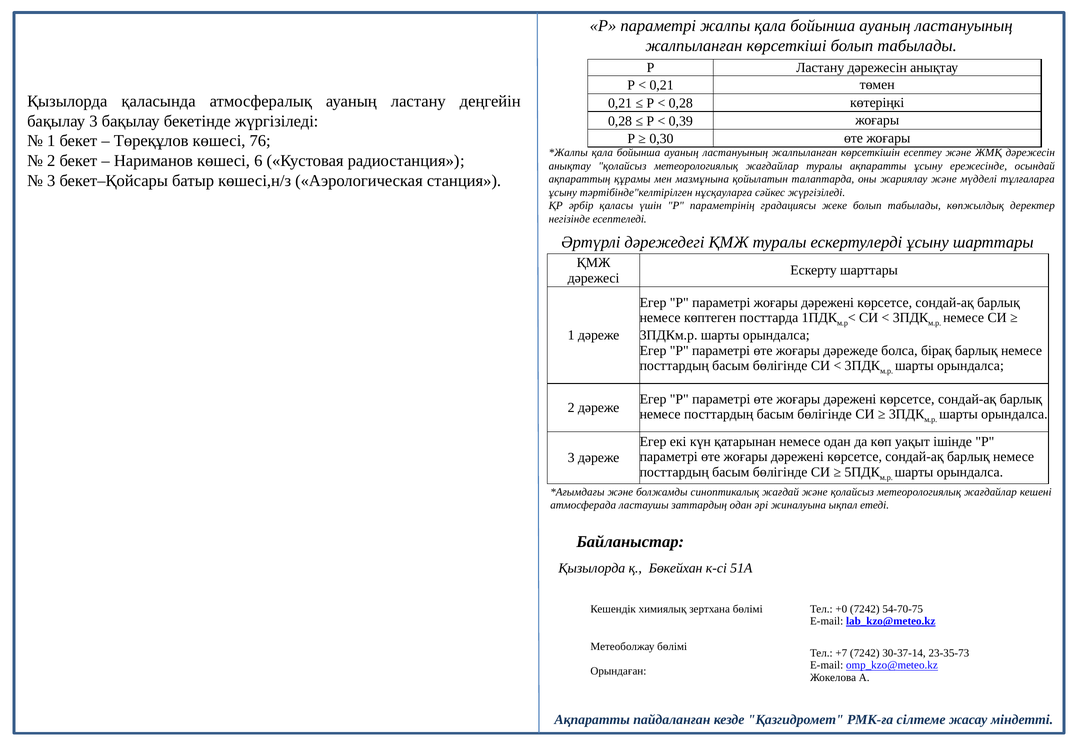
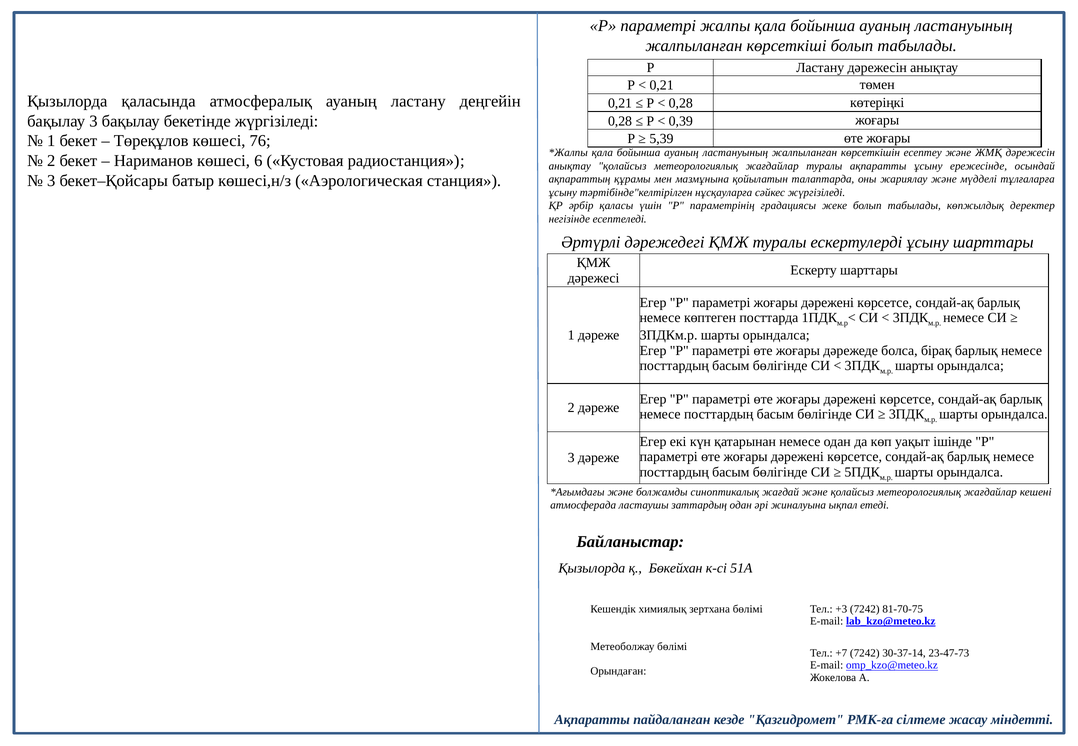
0,30: 0,30 -> 5,39
+0: +0 -> +3
54-70-75: 54-70-75 -> 81-70-75
23-35-73: 23-35-73 -> 23-47-73
